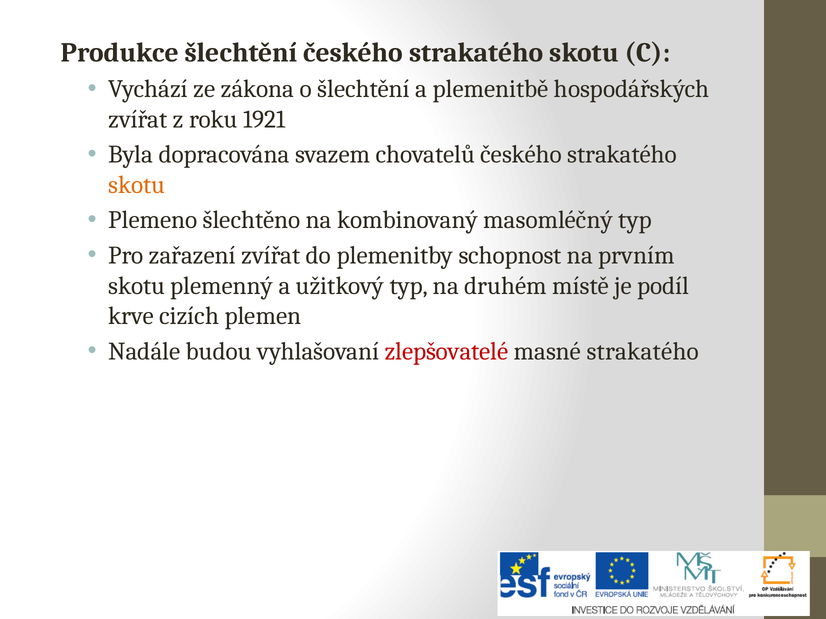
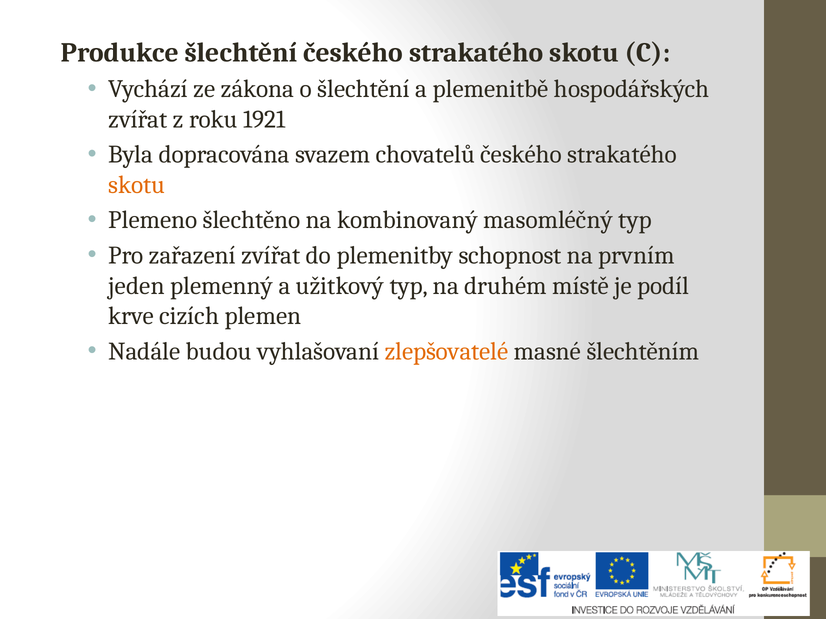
skotu at (137, 286): skotu -> jeden
zlepšovatelé colour: red -> orange
masné strakatého: strakatého -> šlechtěním
